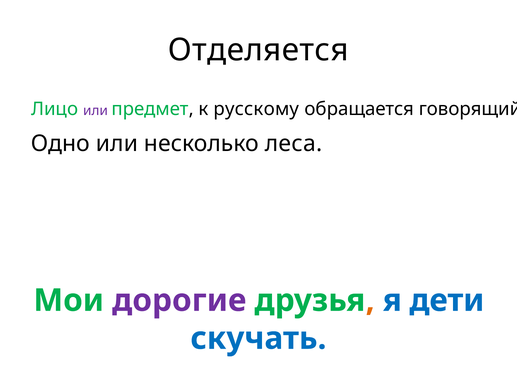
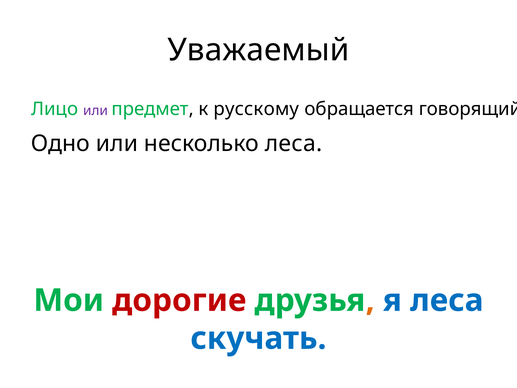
Отделяется: Отделяется -> Уважаемый
дорогие colour: purple -> red
я дети: дети -> леса
